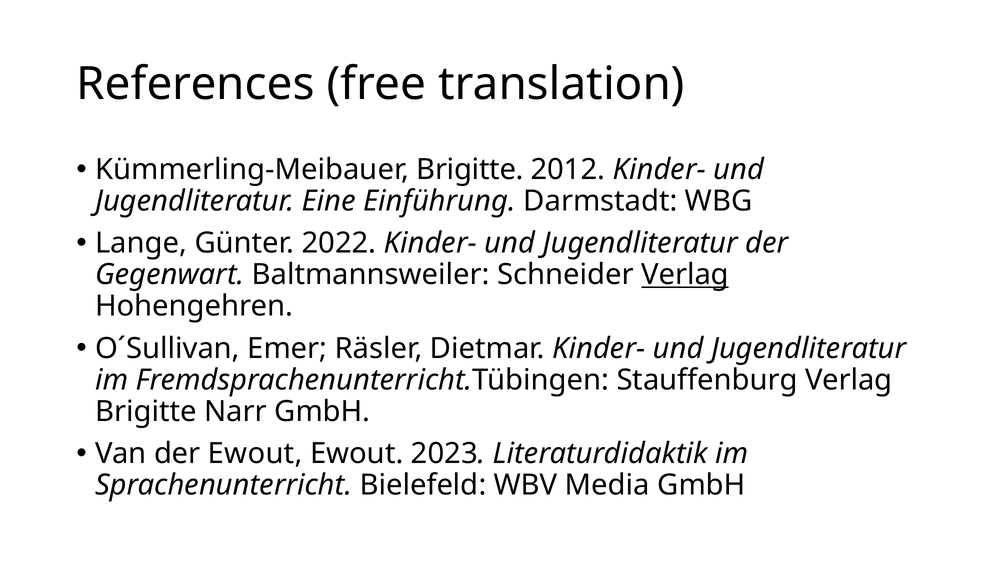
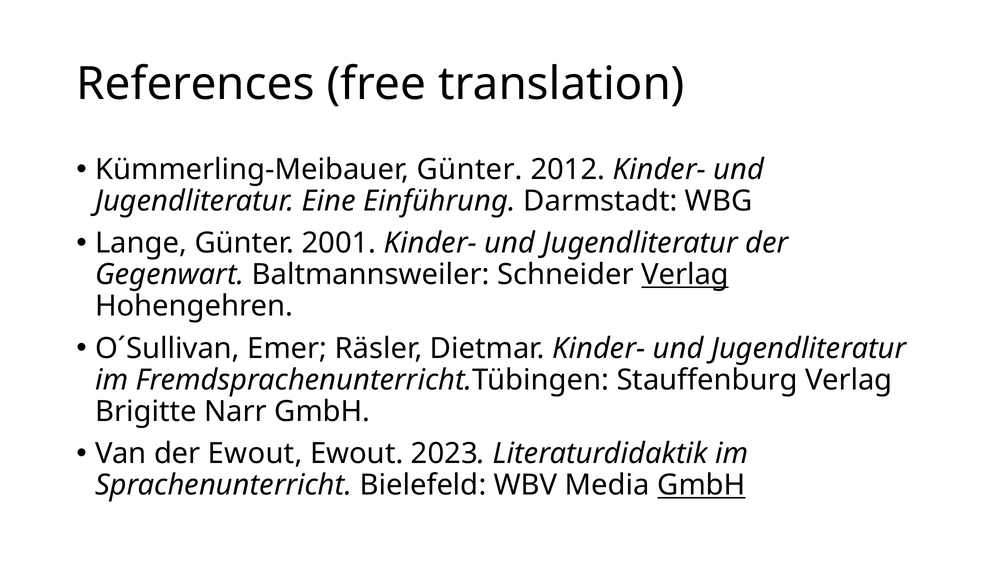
Kümmerling-Meibauer Brigitte: Brigitte -> Günter
2022: 2022 -> 2001
GmbH at (701, 485) underline: none -> present
